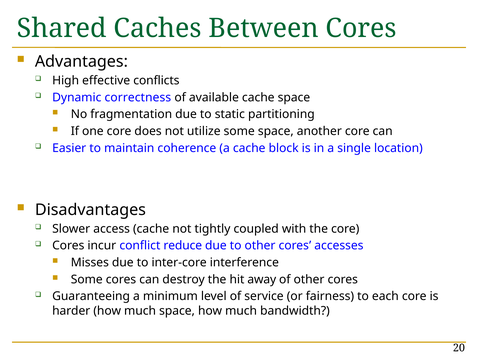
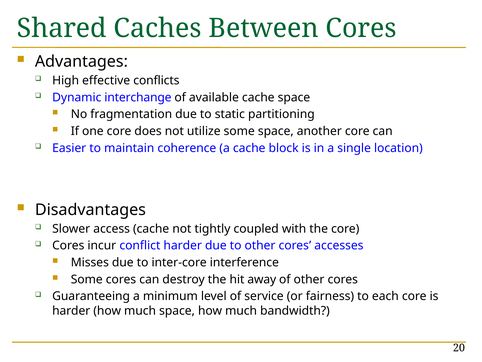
correctness: correctness -> interchange
conflict reduce: reduce -> harder
